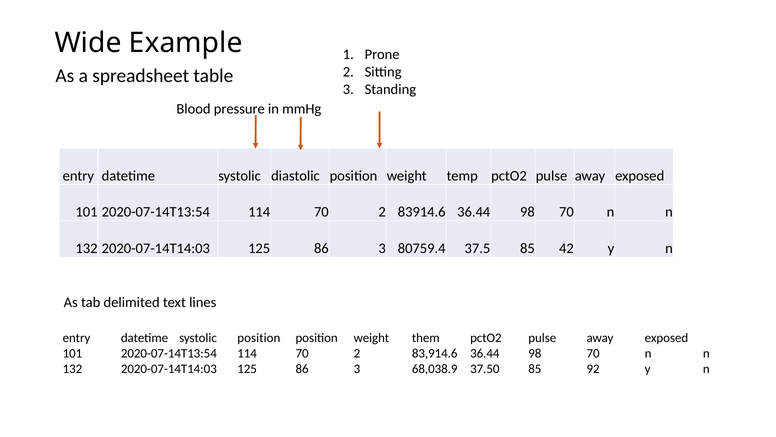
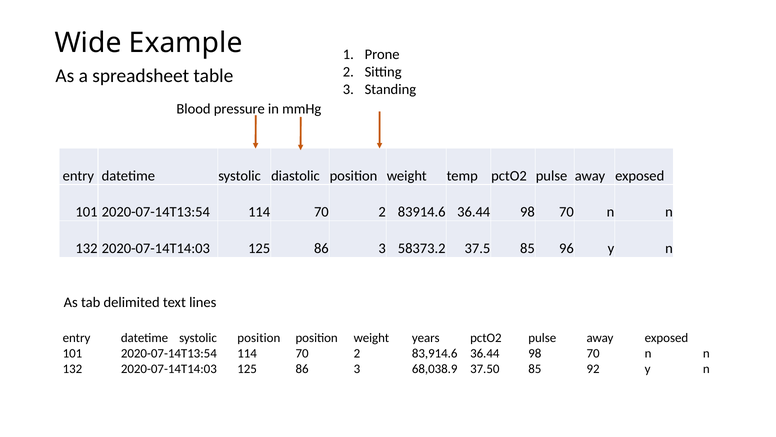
80759.4: 80759.4 -> 58373.2
42: 42 -> 96
them: them -> years
